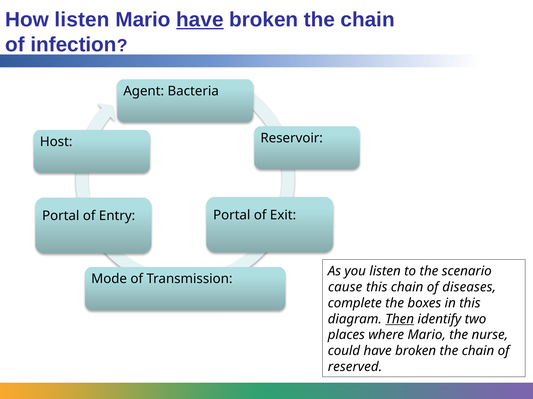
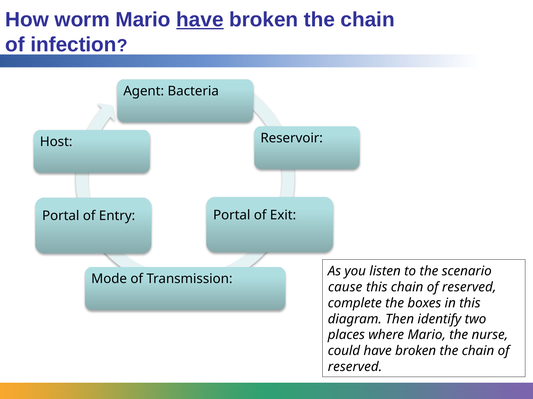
How listen: listen -> worm
this chain of diseases: diseases -> reserved
Then underline: present -> none
